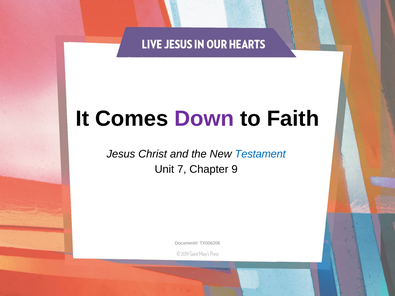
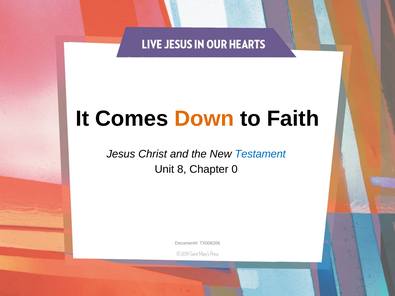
Down colour: purple -> orange
7: 7 -> 8
9: 9 -> 0
